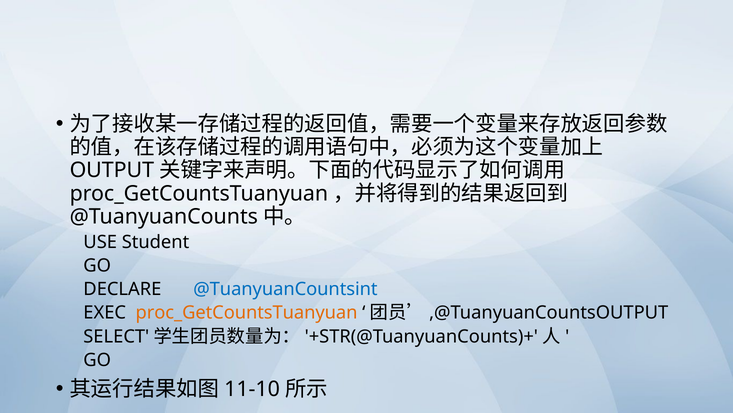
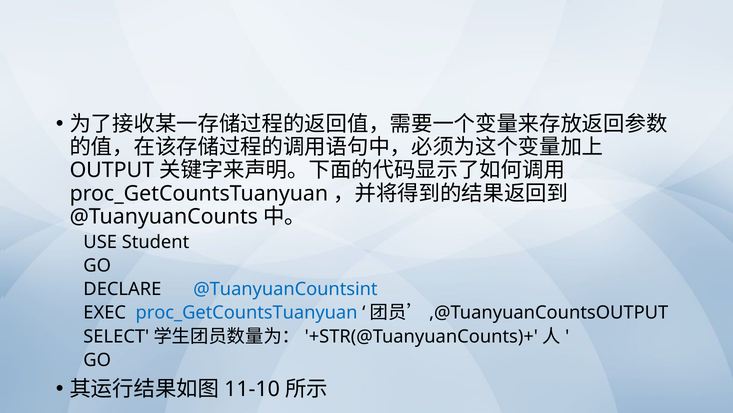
proc_GetCountsTuanyuan at (247, 312) colour: orange -> blue
